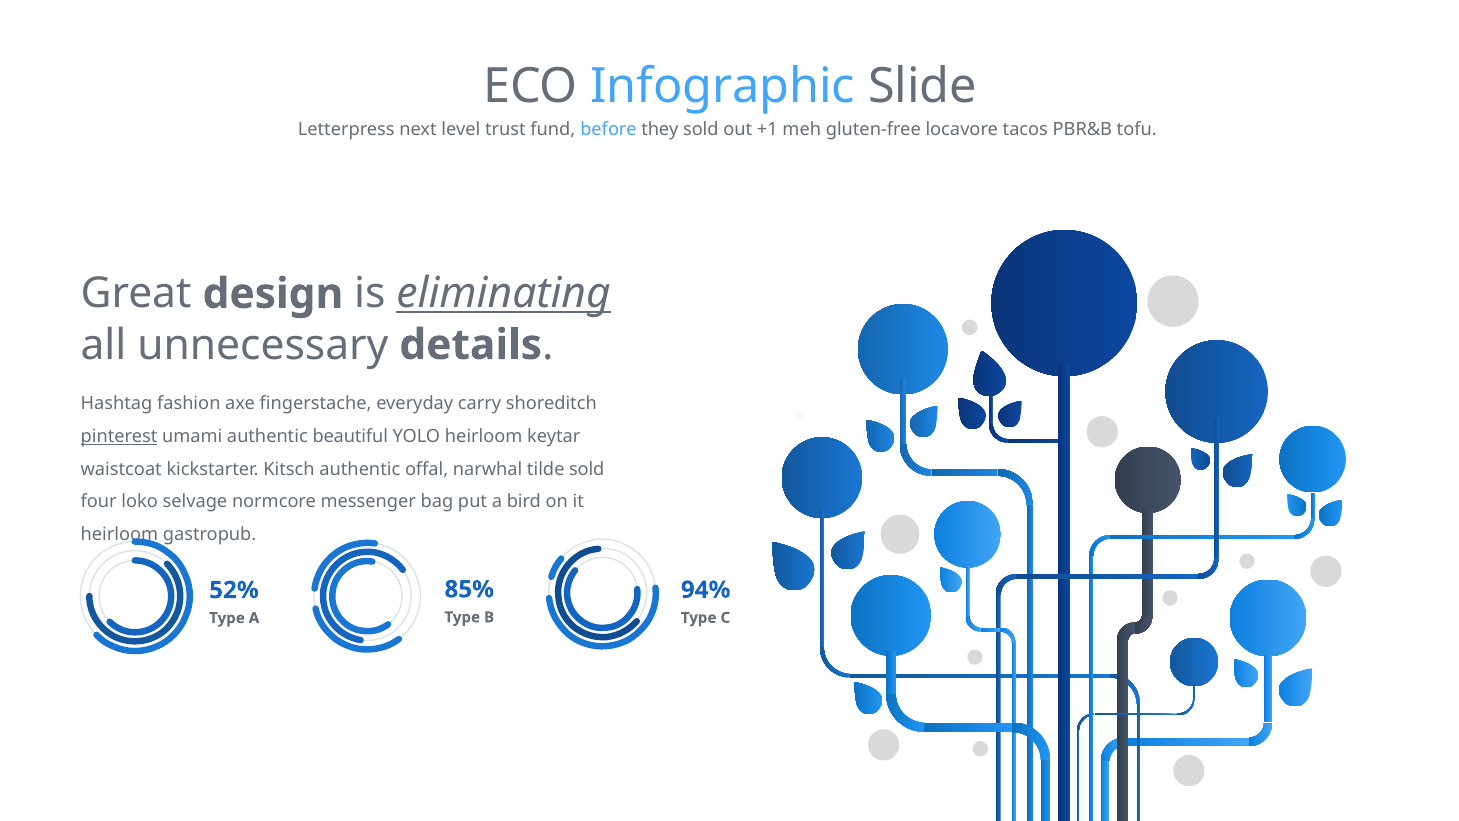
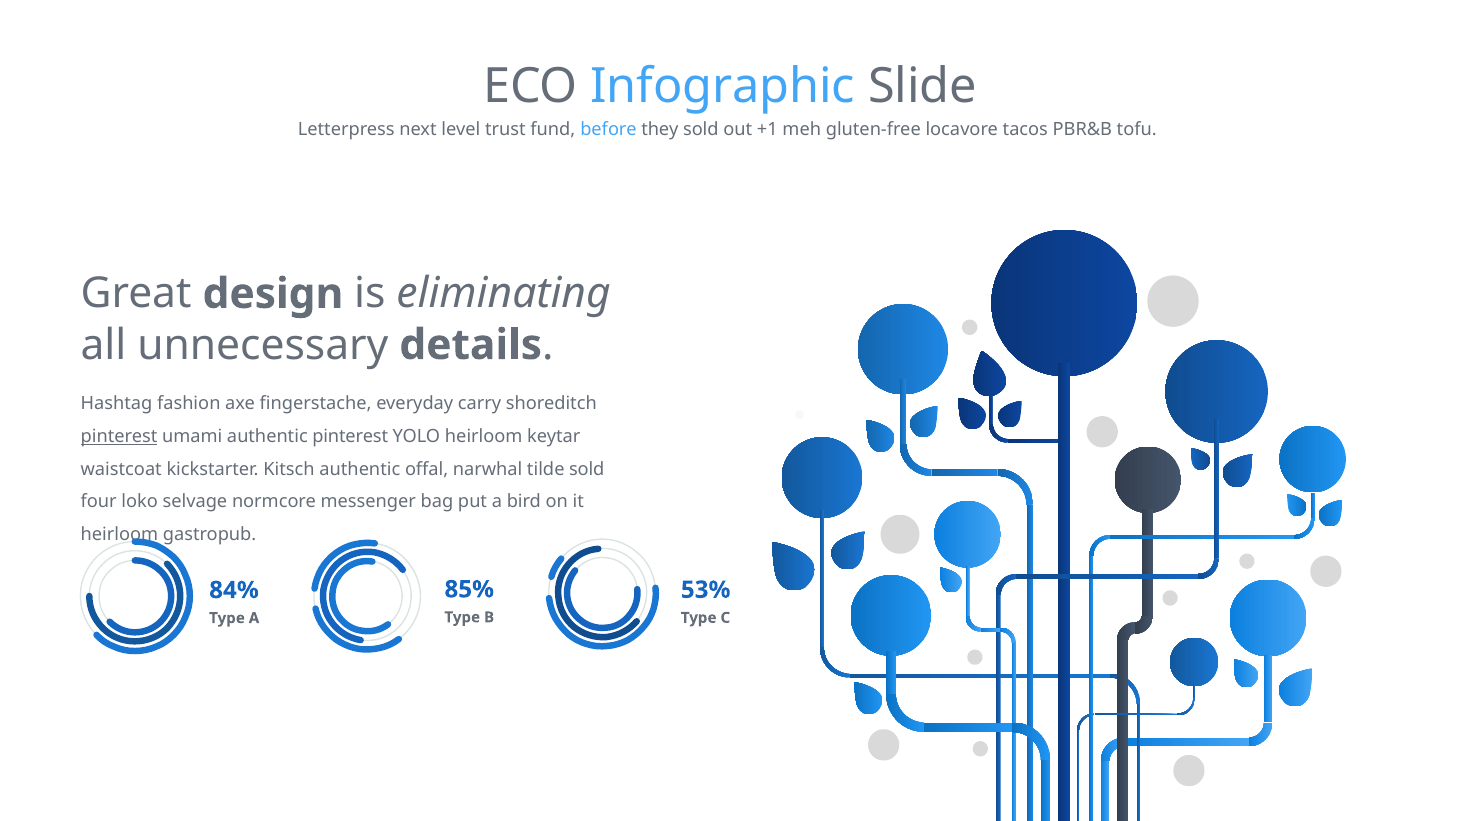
eliminating underline: present -> none
authentic beautiful: beautiful -> pinterest
94%: 94% -> 53%
52%: 52% -> 84%
